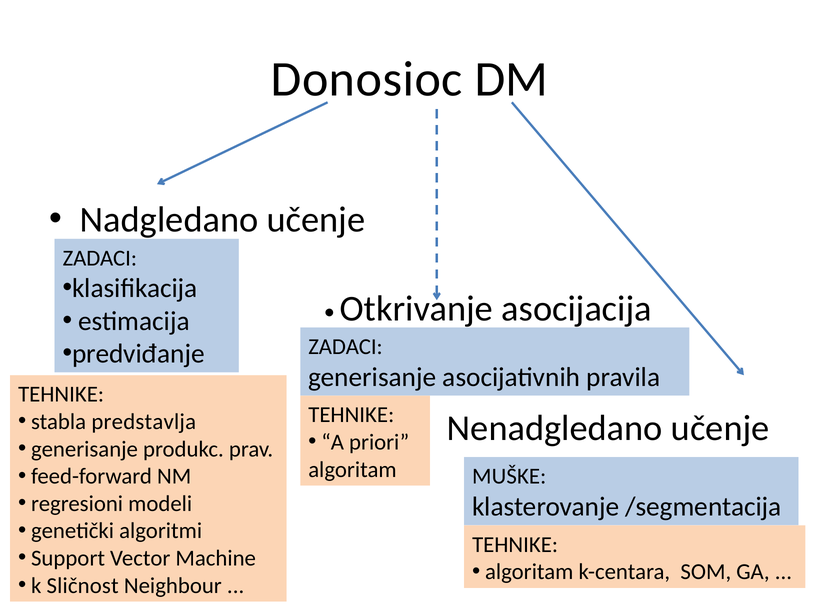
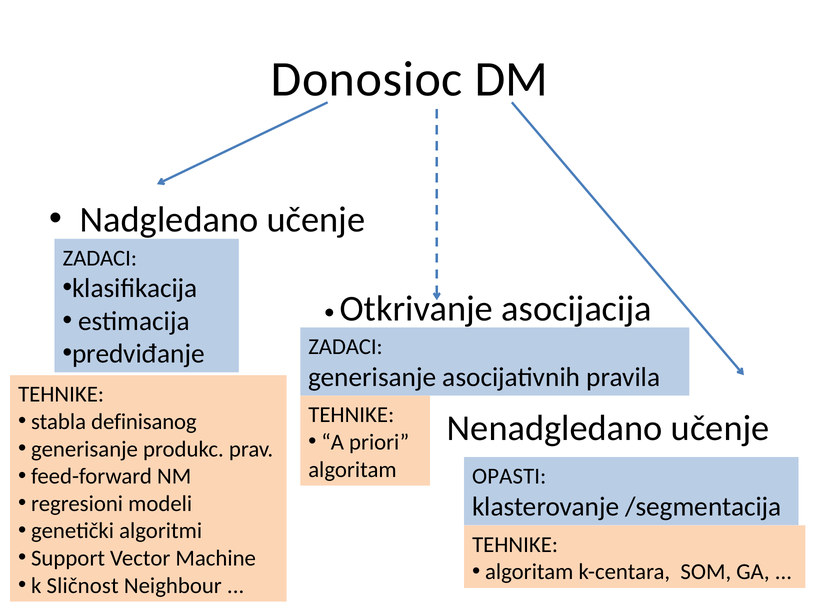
predstavlja: predstavlja -> definisanog
MUŠKE: MUŠKE -> OPASTI
